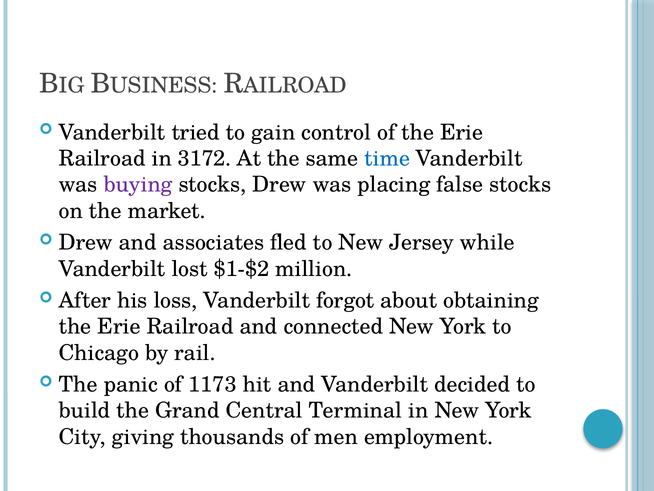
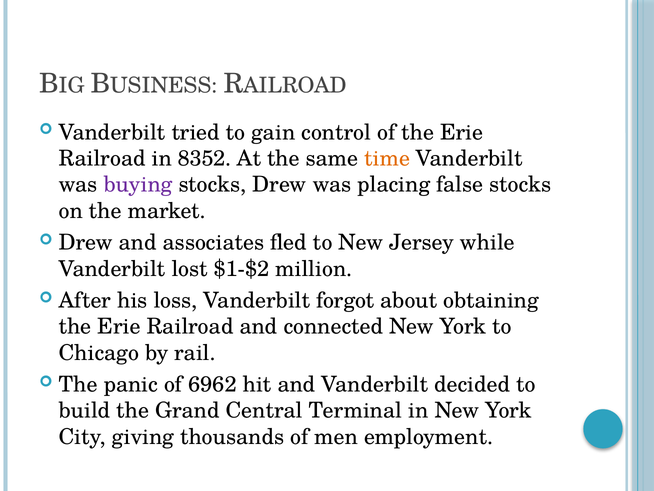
3172: 3172 -> 8352
time colour: blue -> orange
1173: 1173 -> 6962
